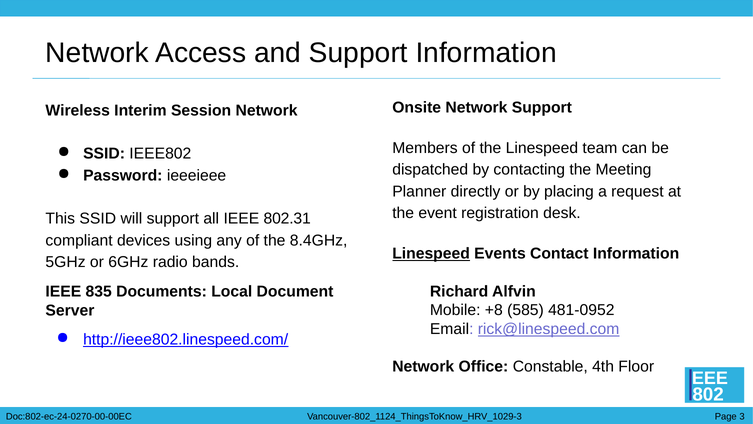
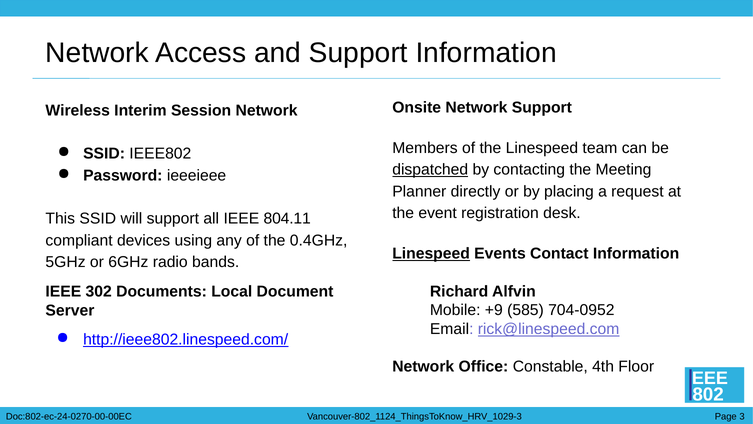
dispatched underline: none -> present
802.31: 802.31 -> 804.11
8.4GHz: 8.4GHz -> 0.4GHz
835: 835 -> 302
+8: +8 -> +9
481-0952: 481-0952 -> 704-0952
